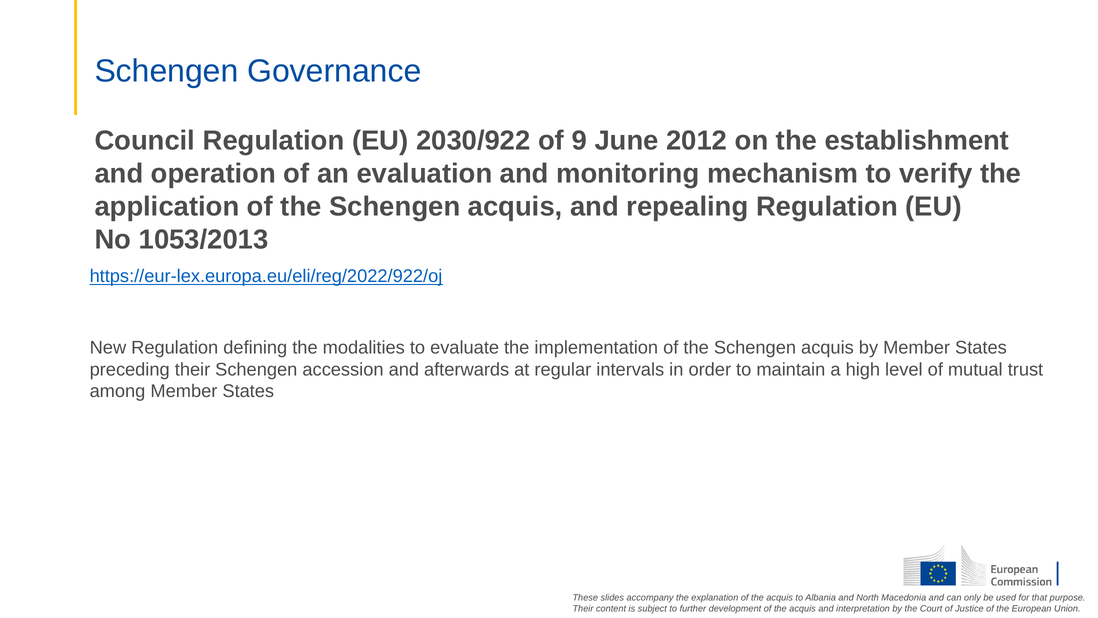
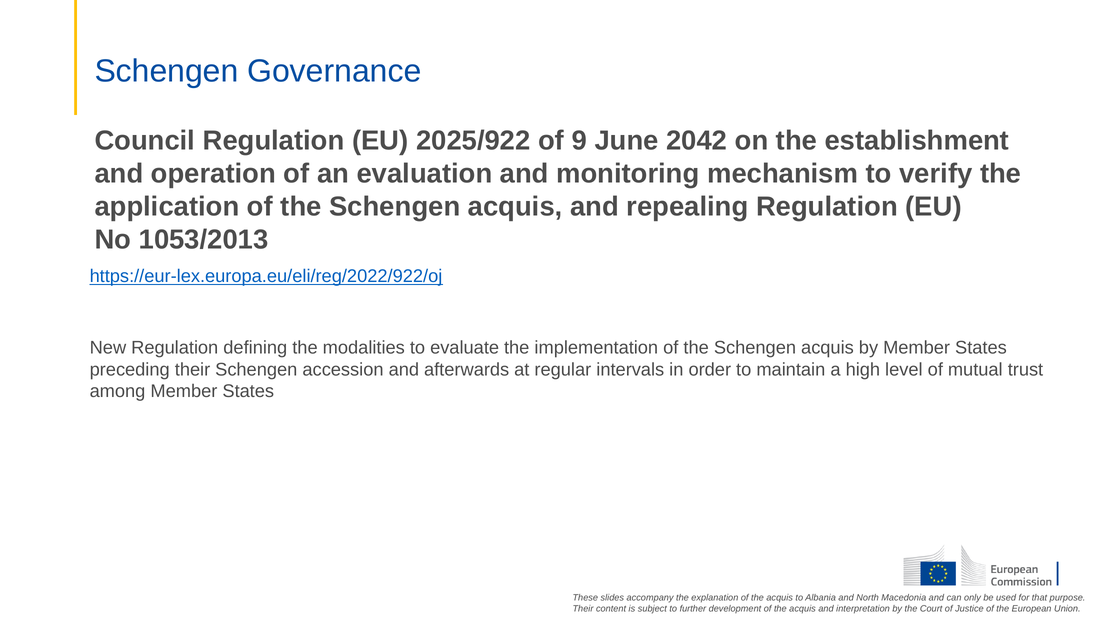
2030/922: 2030/922 -> 2025/922
2012: 2012 -> 2042
